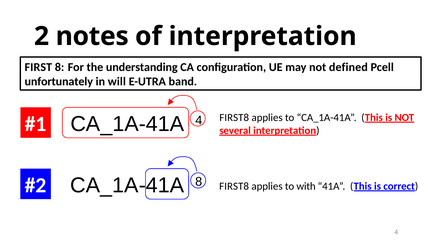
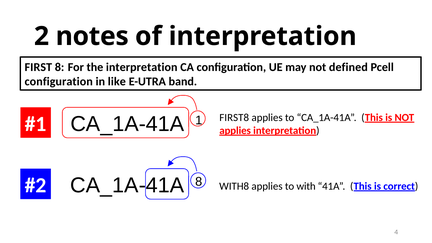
the understanding: understanding -> interpretation
unfortunately at (59, 82): unfortunately -> configuration
will: will -> like
CA_1A-41A 4: 4 -> 1
several at (235, 131): several -> applies
FIRST8 at (234, 186): FIRST8 -> WITH8
